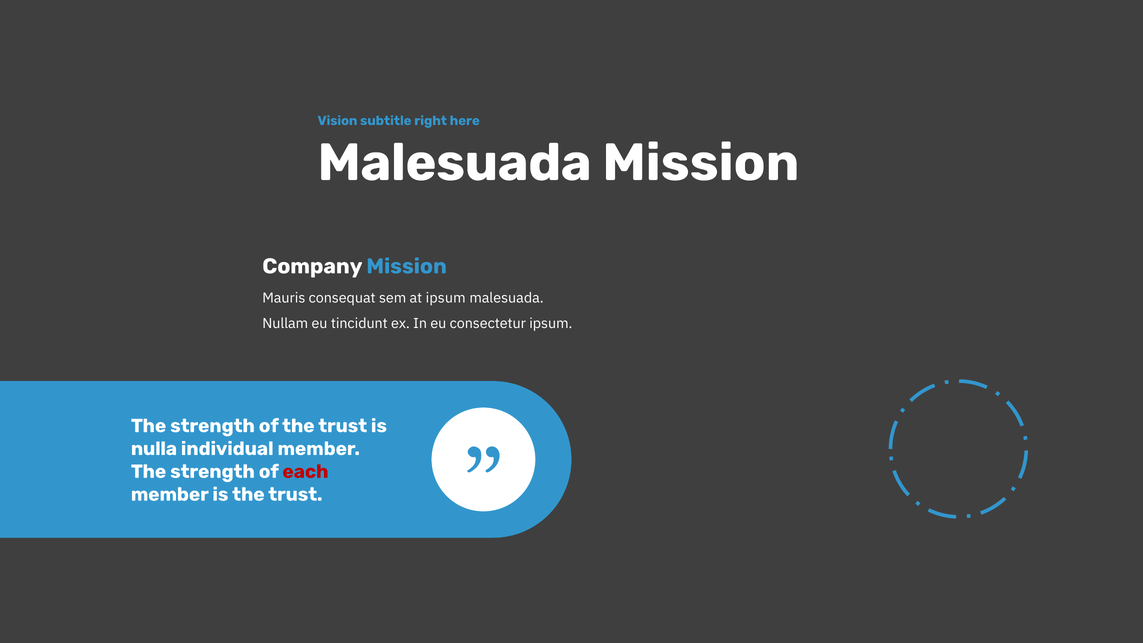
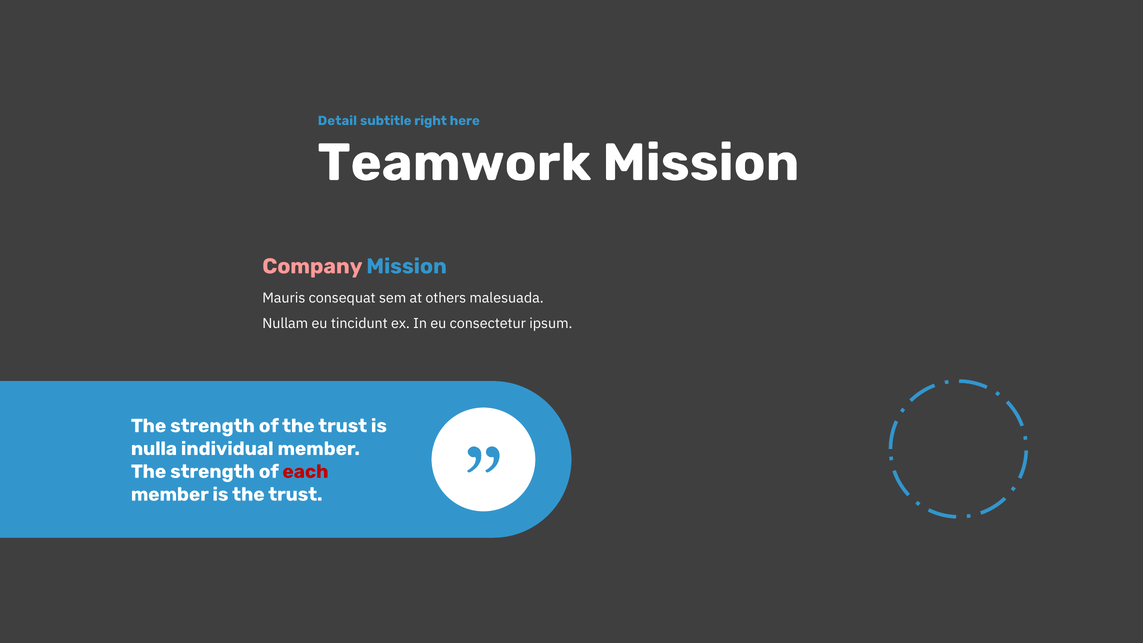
Vision: Vision -> Detail
Malesuada at (455, 163): Malesuada -> Teamwork
Company colour: white -> pink
at ipsum: ipsum -> others
